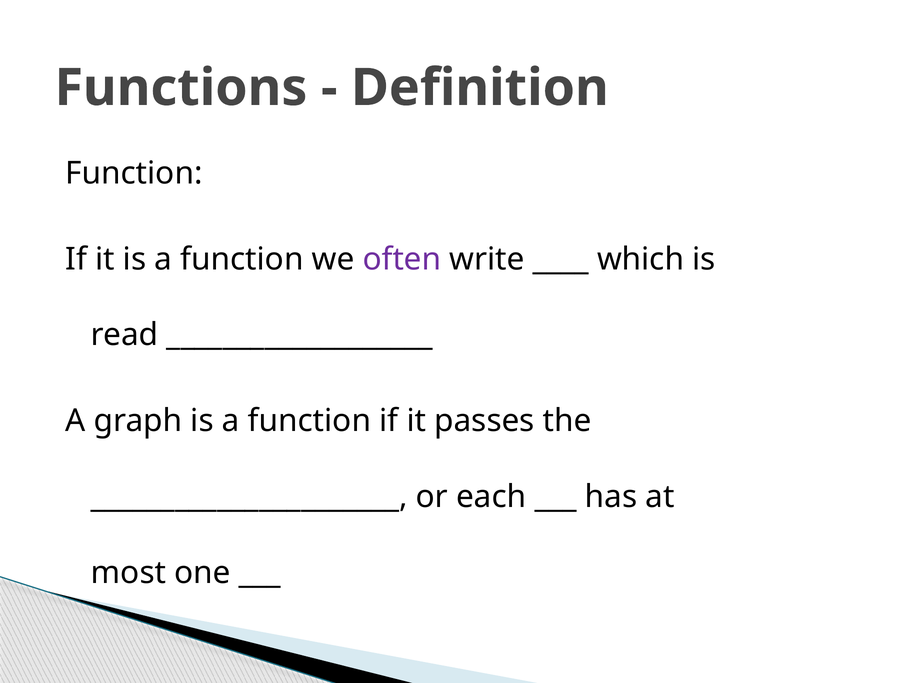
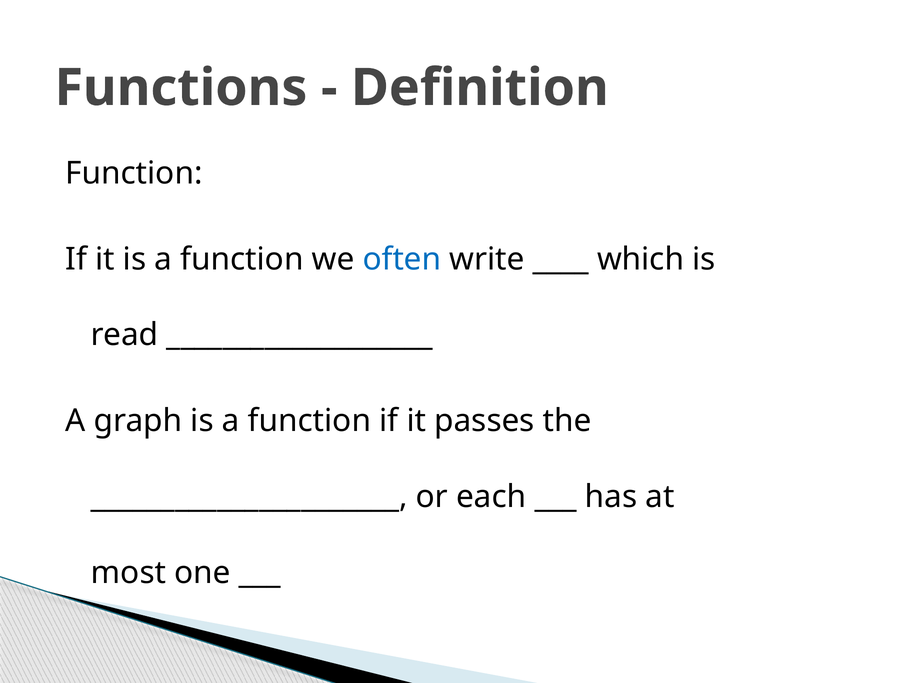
often colour: purple -> blue
